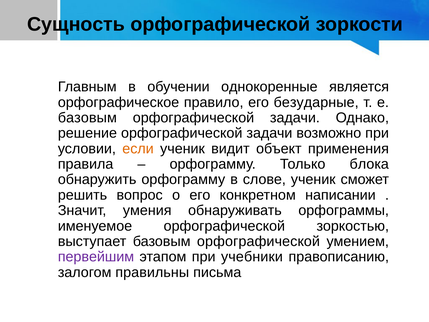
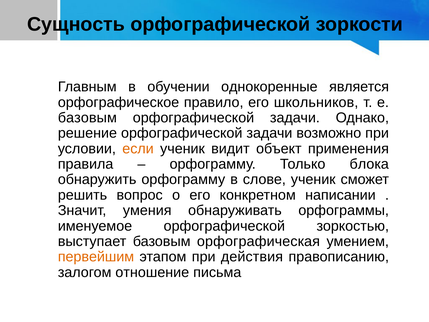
безударные: безударные -> школьников
выступает базовым орфографической: орфографической -> орфографическая
первейшим colour: purple -> orange
учебники: учебники -> действия
правильны: правильны -> отношение
